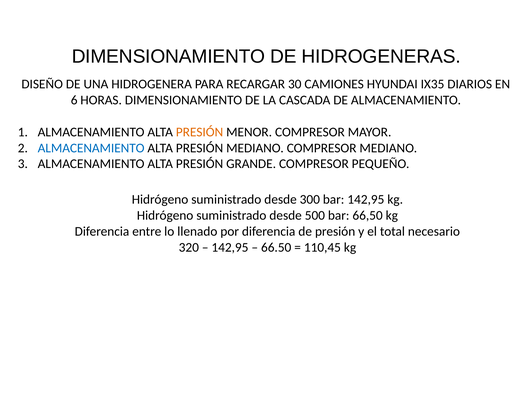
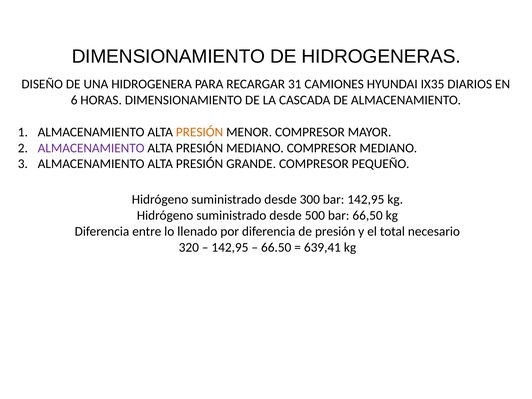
30: 30 -> 31
ALMACENAMIENTO at (91, 148) colour: blue -> purple
110,45: 110,45 -> 639,41
